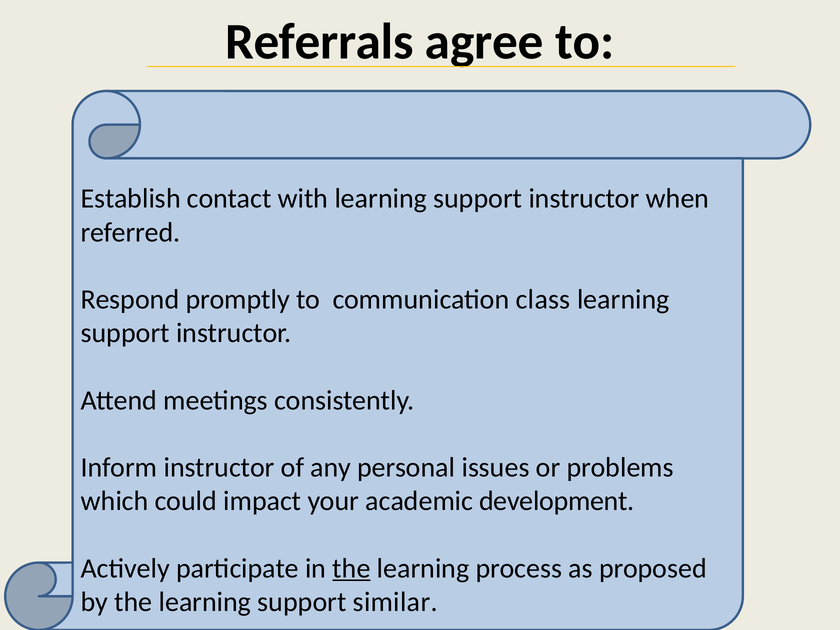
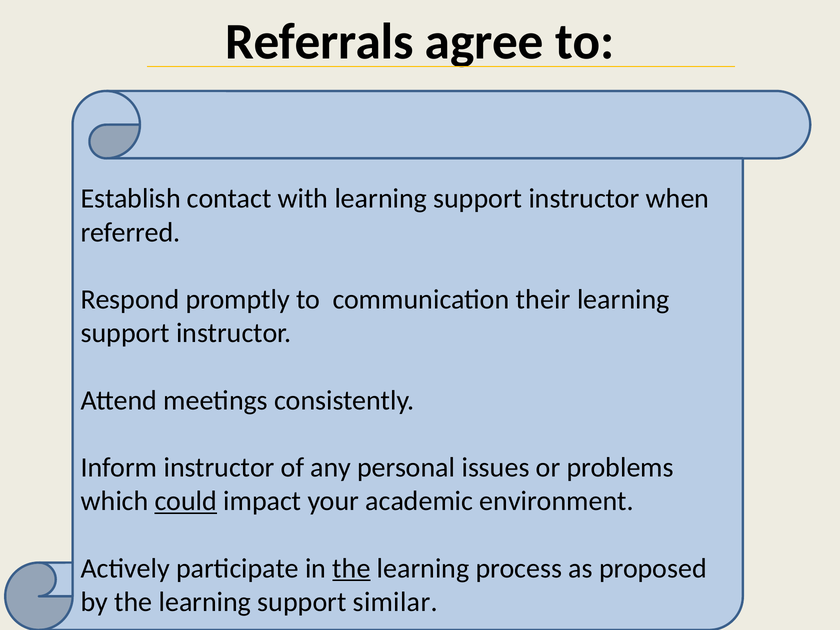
class: class -> their
could underline: none -> present
development: development -> environment
